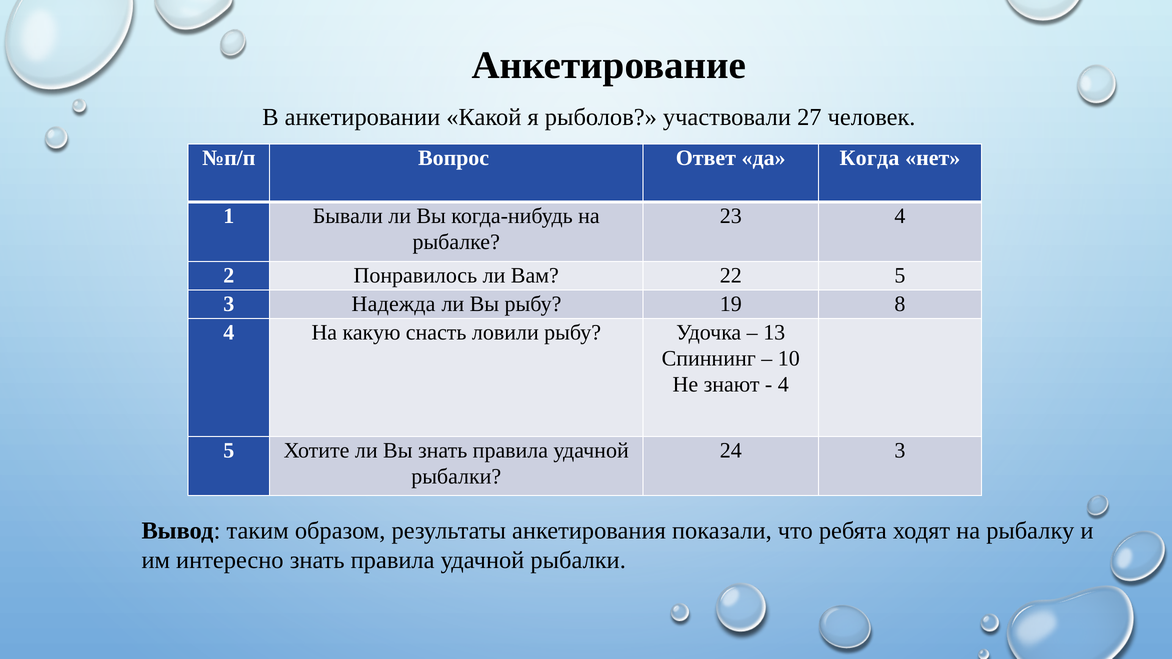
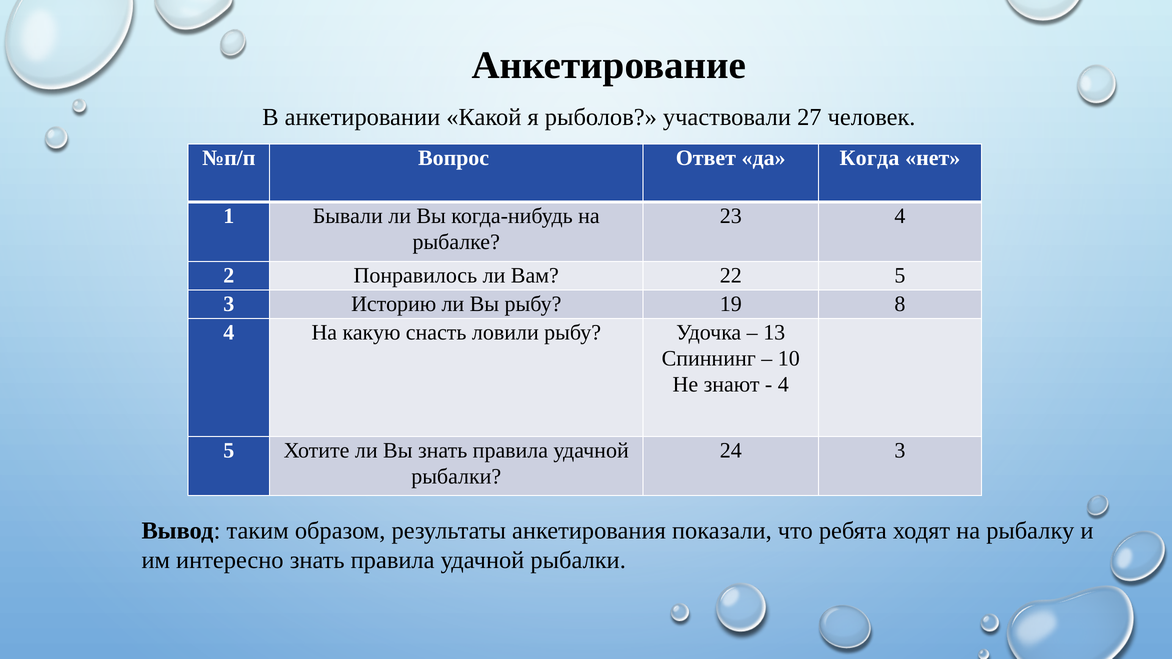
Надежда: Надежда -> Историю
